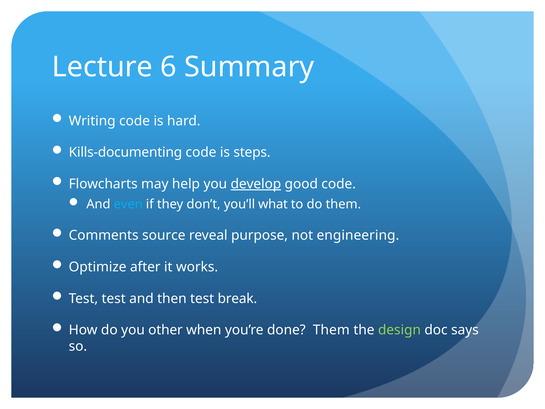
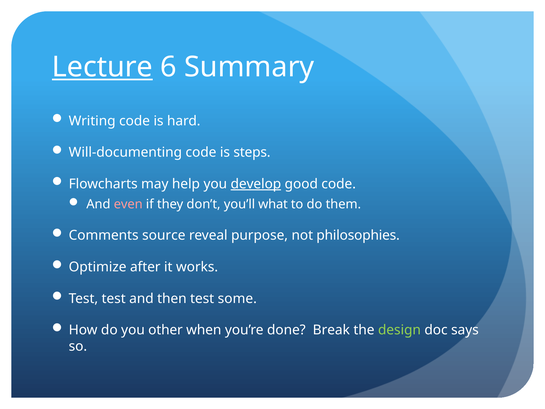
Lecture underline: none -> present
Kills-documenting: Kills-documenting -> Will-documenting
even colour: light blue -> pink
engineering: engineering -> philosophies
break: break -> some
done Them: Them -> Break
